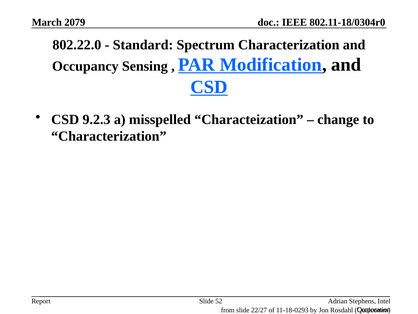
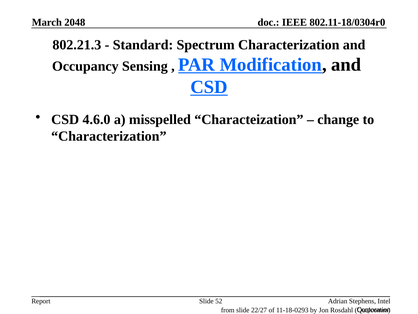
2079: 2079 -> 2048
802.22.0: 802.22.0 -> 802.21.3
9.2.3: 9.2.3 -> 4.6.0
